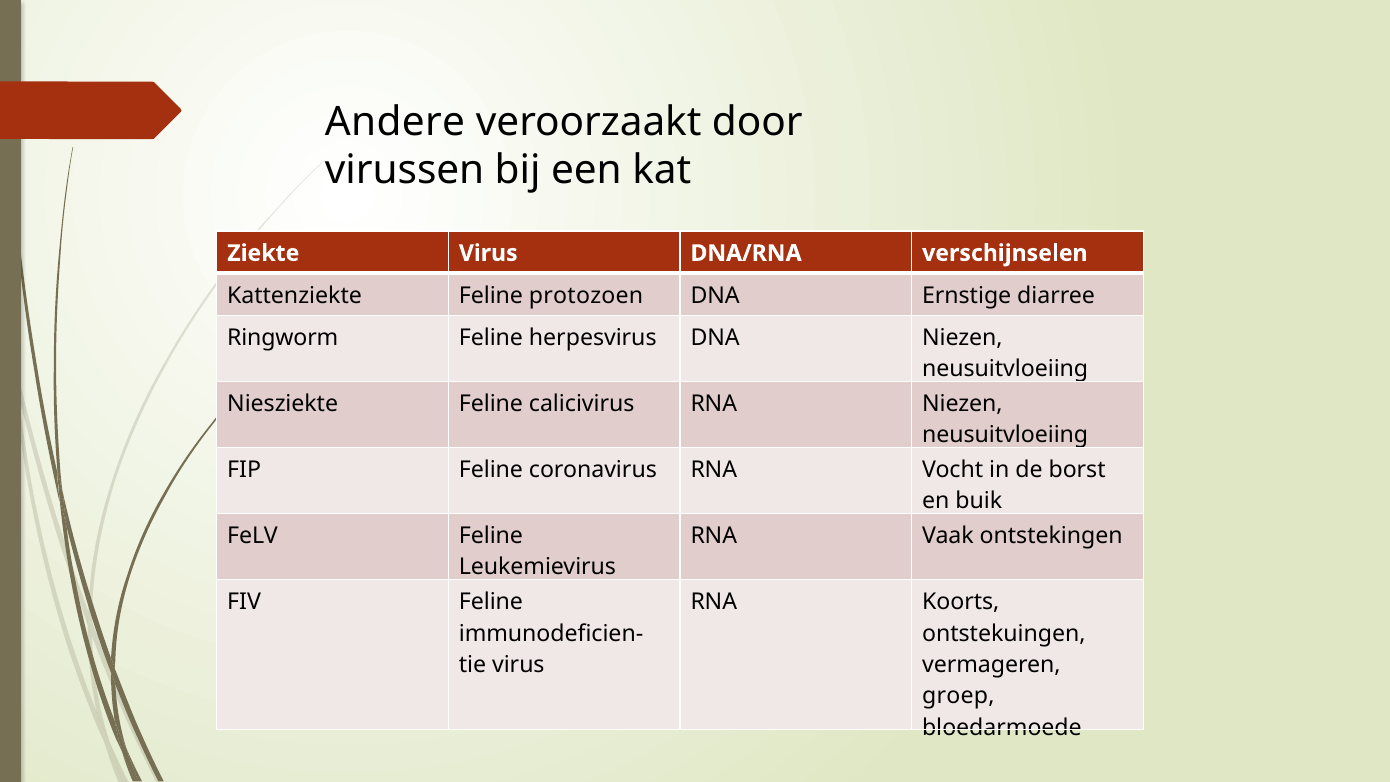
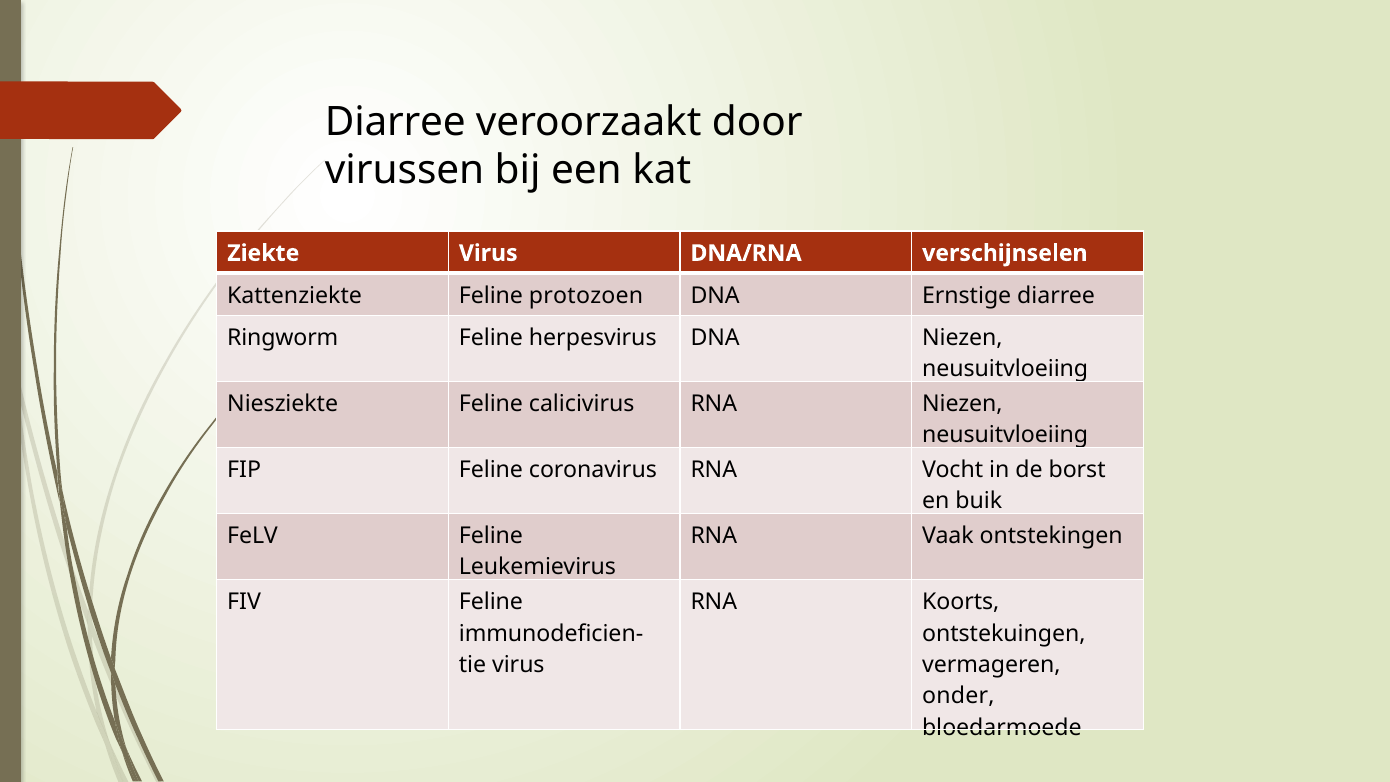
Andere at (395, 122): Andere -> Diarree
groep: groep -> onder
